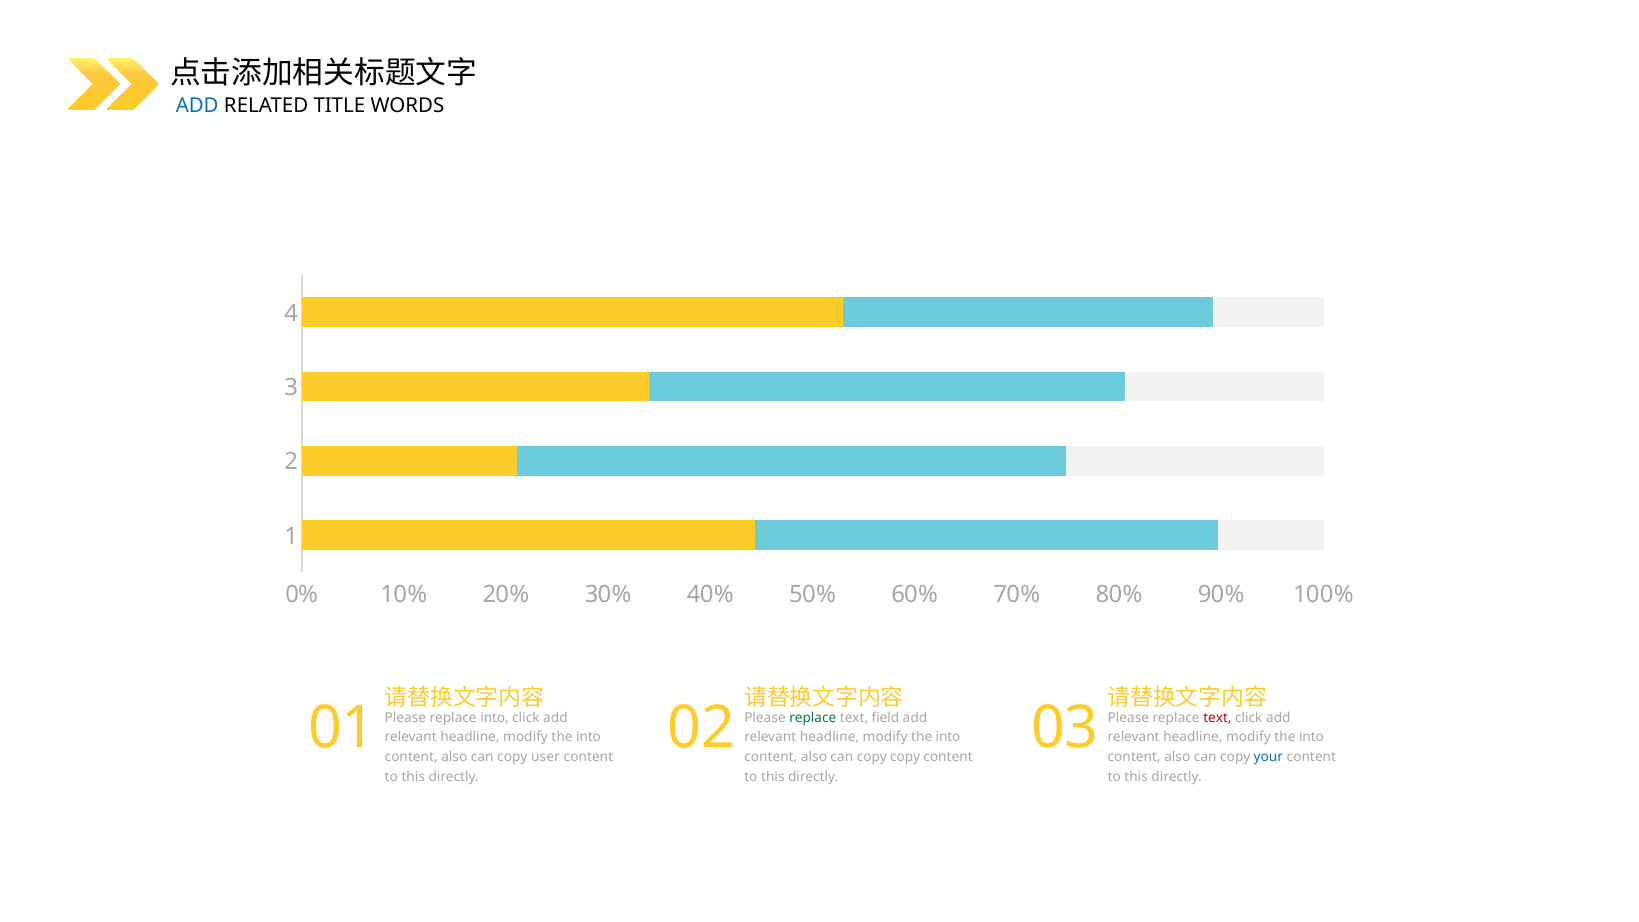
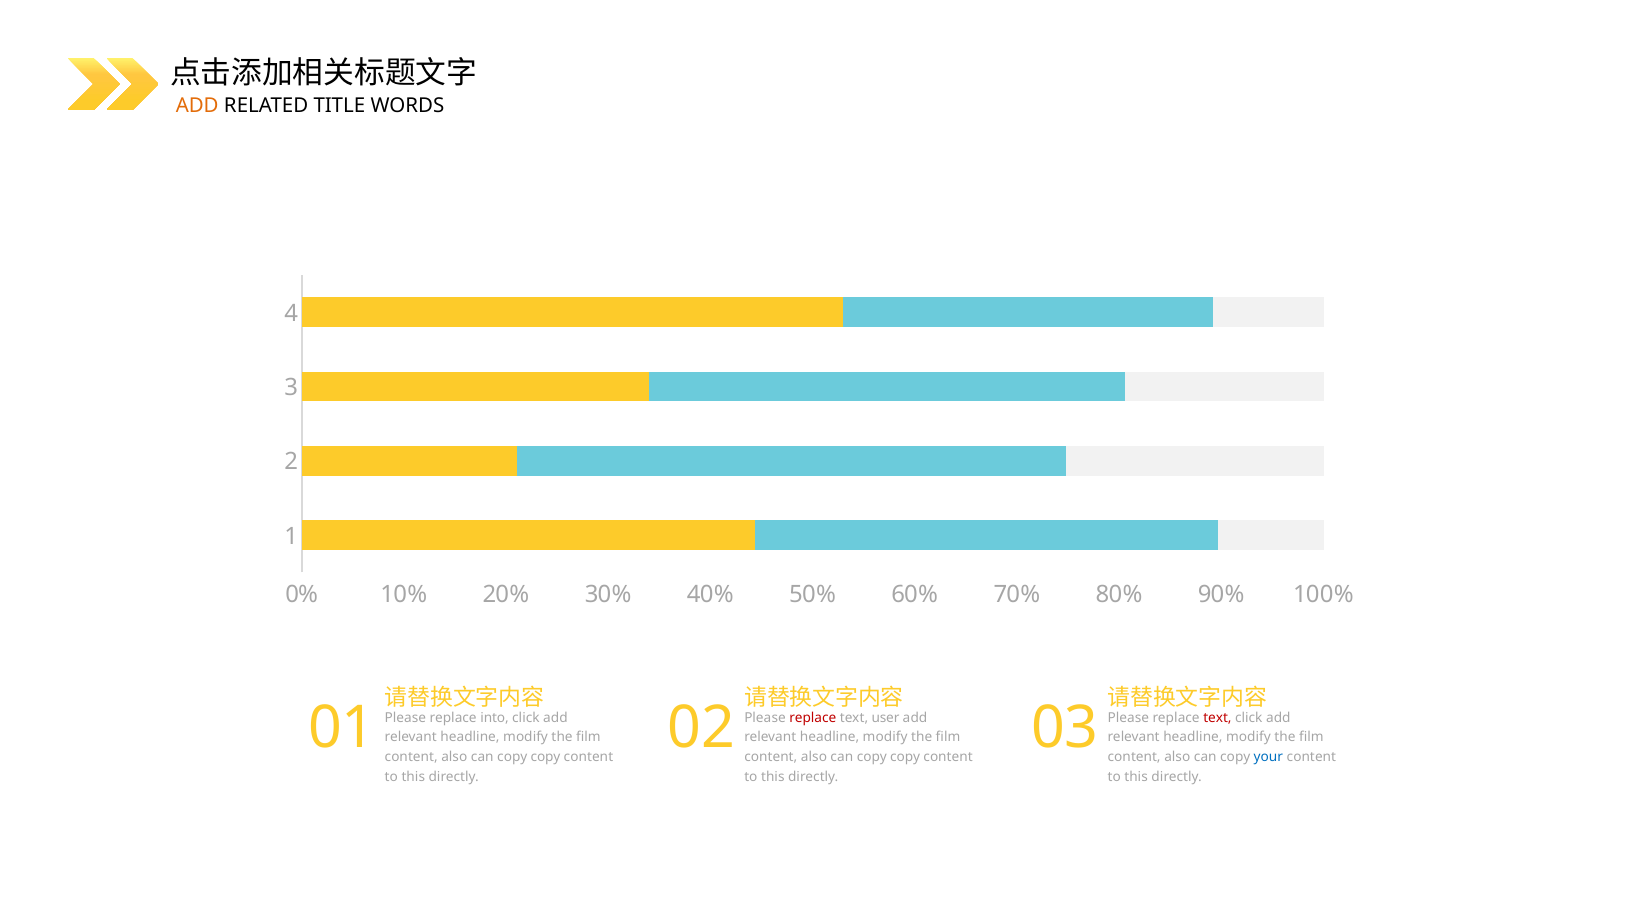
ADD at (197, 105) colour: blue -> orange
replace at (813, 718) colour: green -> red
field: field -> user
into at (589, 737): into -> film
into at (948, 737): into -> film
into at (1311, 737): into -> film
user at (545, 757): user -> copy
